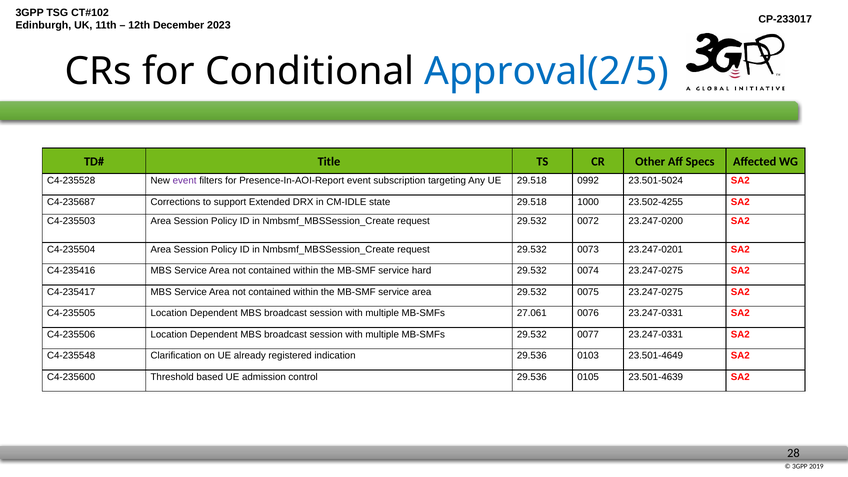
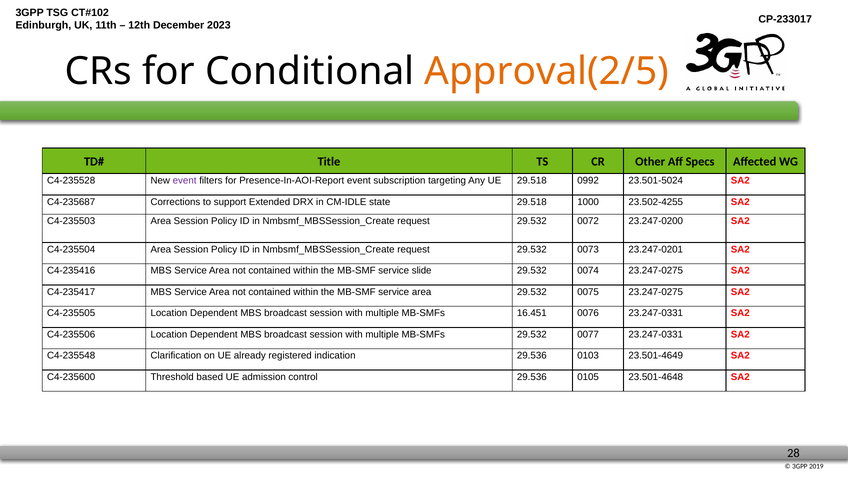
Approval(2/5 colour: blue -> orange
hard: hard -> slide
27.061: 27.061 -> 16.451
23.501-4639: 23.501-4639 -> 23.501-4648
